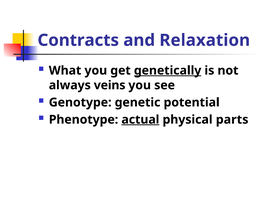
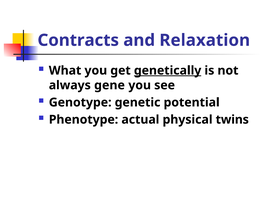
veins: veins -> gene
actual underline: present -> none
parts: parts -> twins
